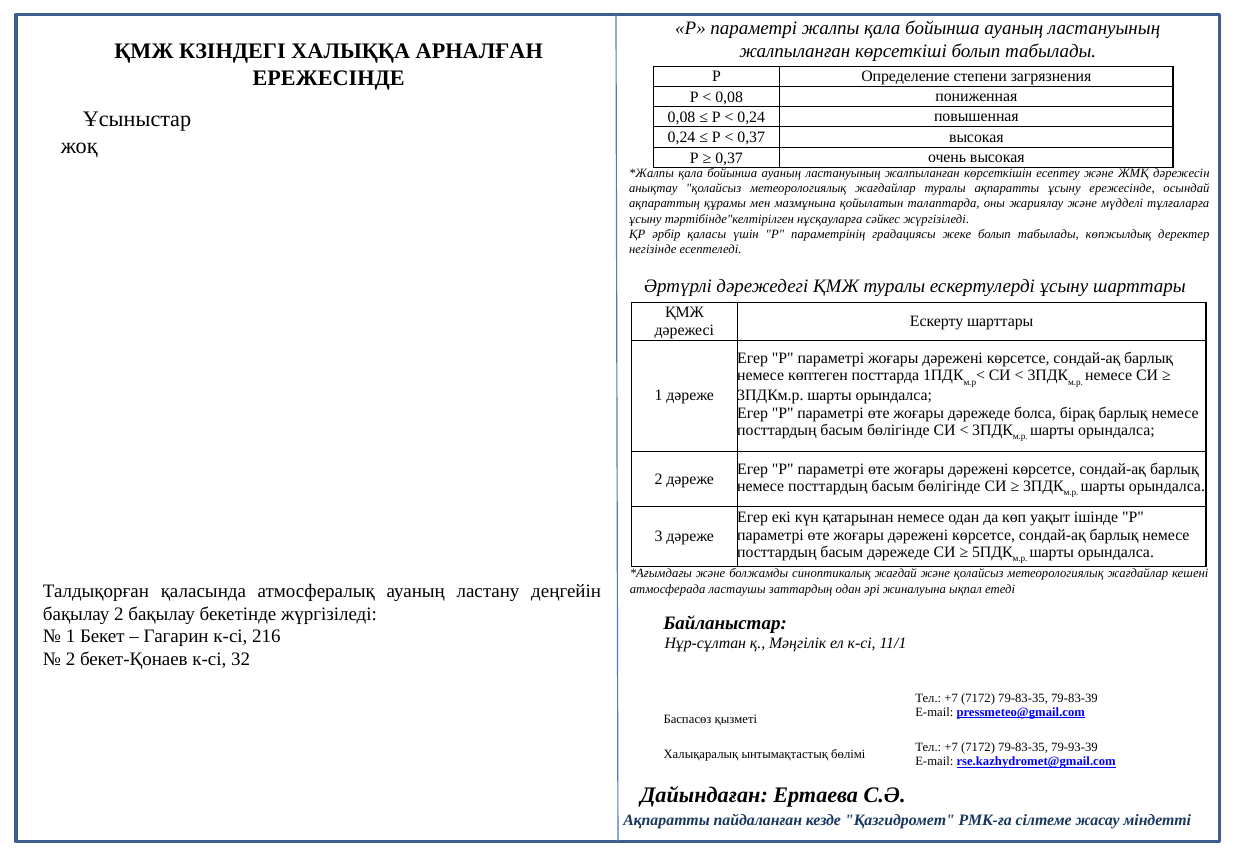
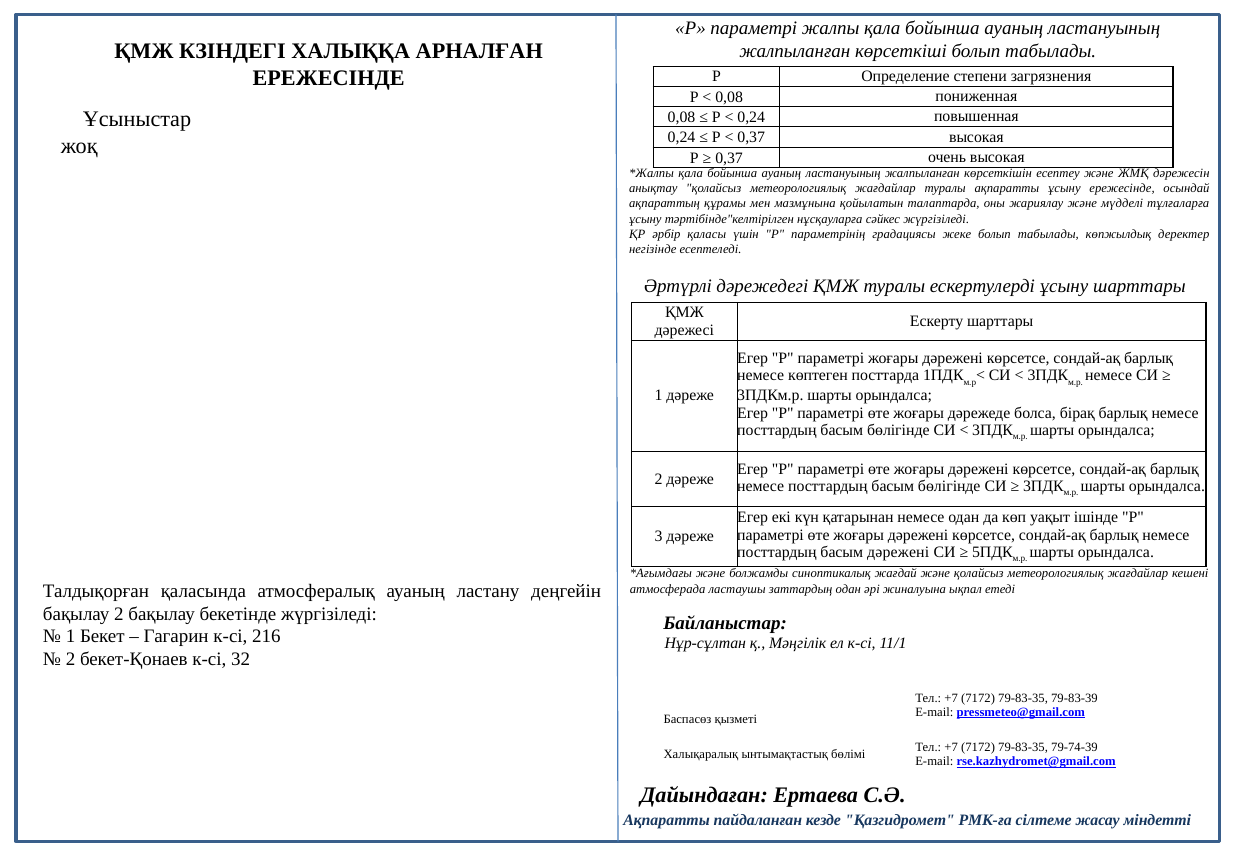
басым дәрежеде: дәрежеде -> дәрежені
79-93-39: 79-93-39 -> 79-74-39
